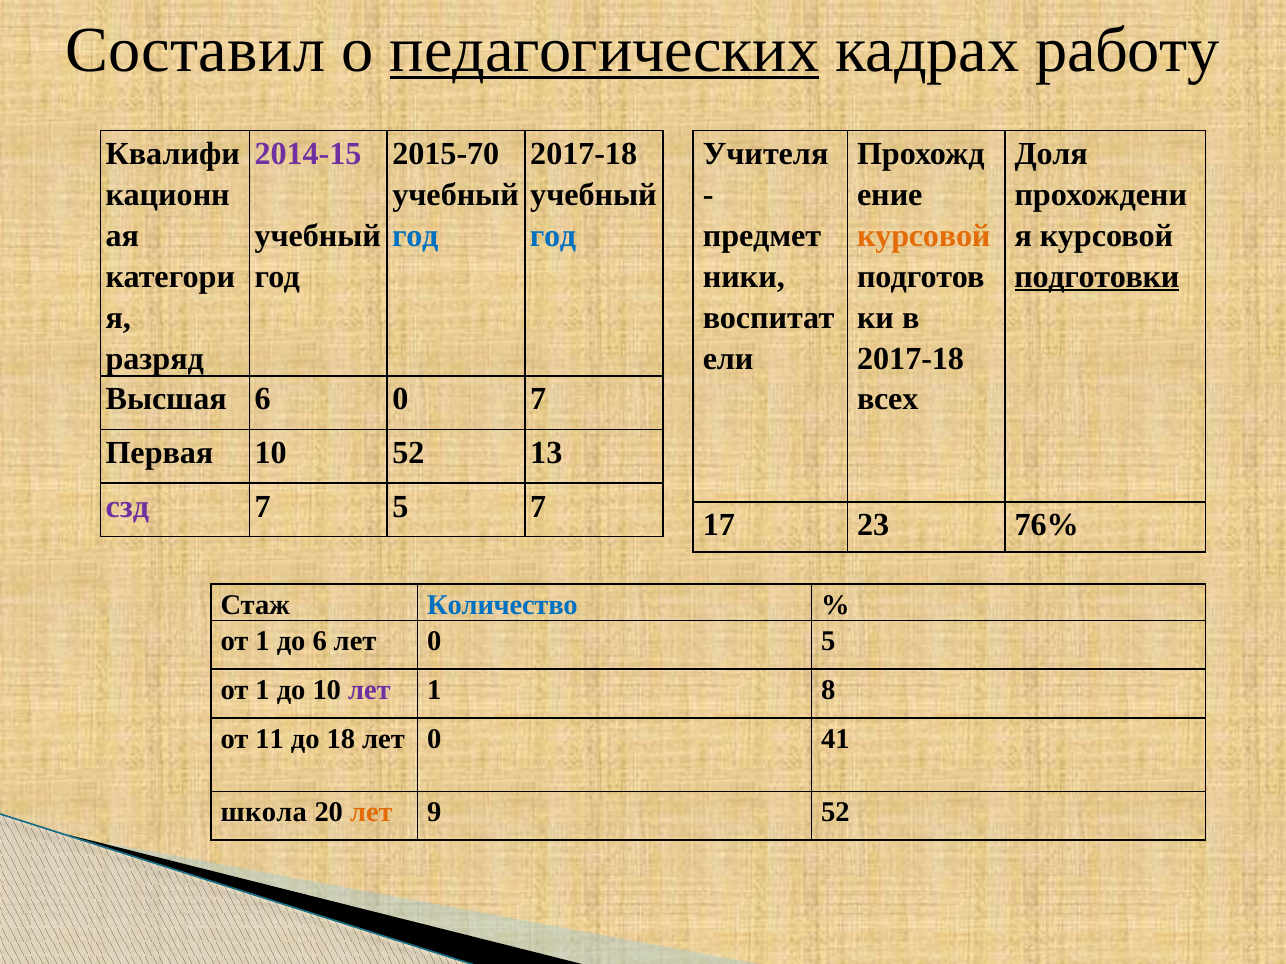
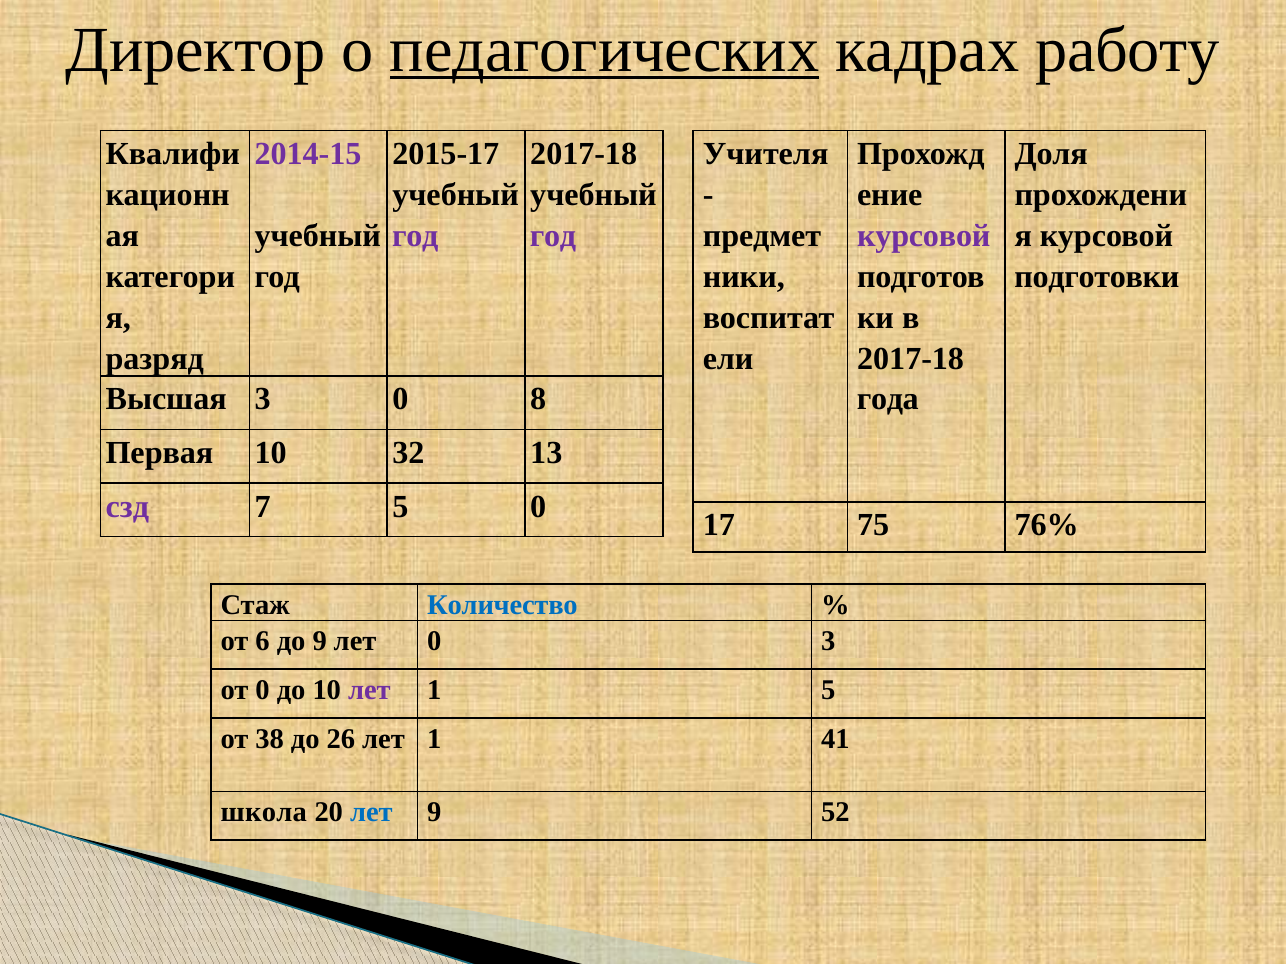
Составил: Составил -> Директор
2015-70: 2015-70 -> 2015-17
год at (415, 236) colour: blue -> purple
год at (553, 236) colour: blue -> purple
курсовой at (924, 236) colour: orange -> purple
подготовки underline: present -> none
Высшая 6: 6 -> 3
0 7: 7 -> 8
всех: всех -> года
10 52: 52 -> 32
5 7: 7 -> 0
23: 23 -> 75
1 at (263, 642): 1 -> 6
до 6: 6 -> 9
0 5: 5 -> 3
1 at (263, 690): 1 -> 0
1 8: 8 -> 5
11: 11 -> 38
18: 18 -> 26
0 at (434, 739): 0 -> 1
лет at (371, 813) colour: orange -> blue
